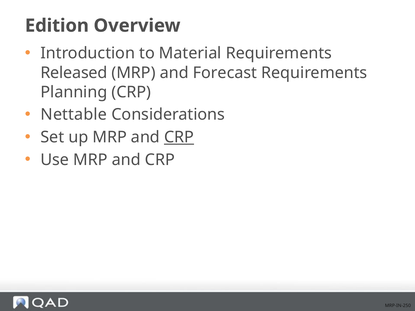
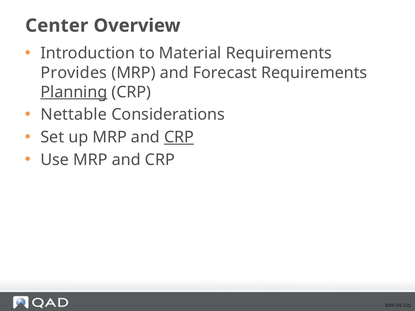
Edition: Edition -> Center
Released: Released -> Provides
Planning underline: none -> present
